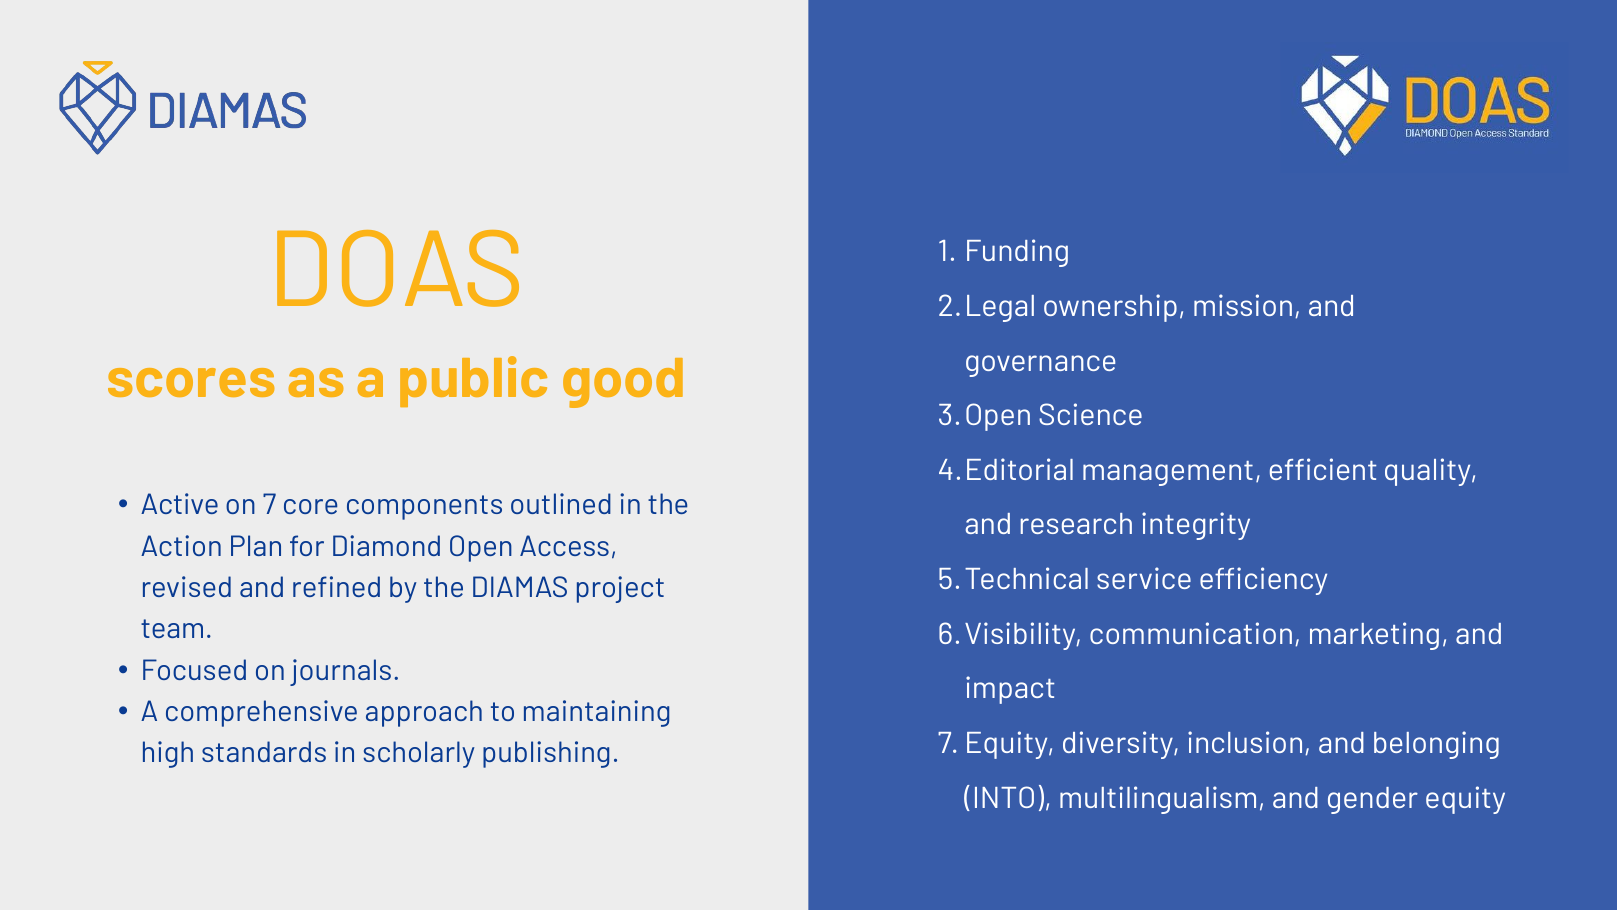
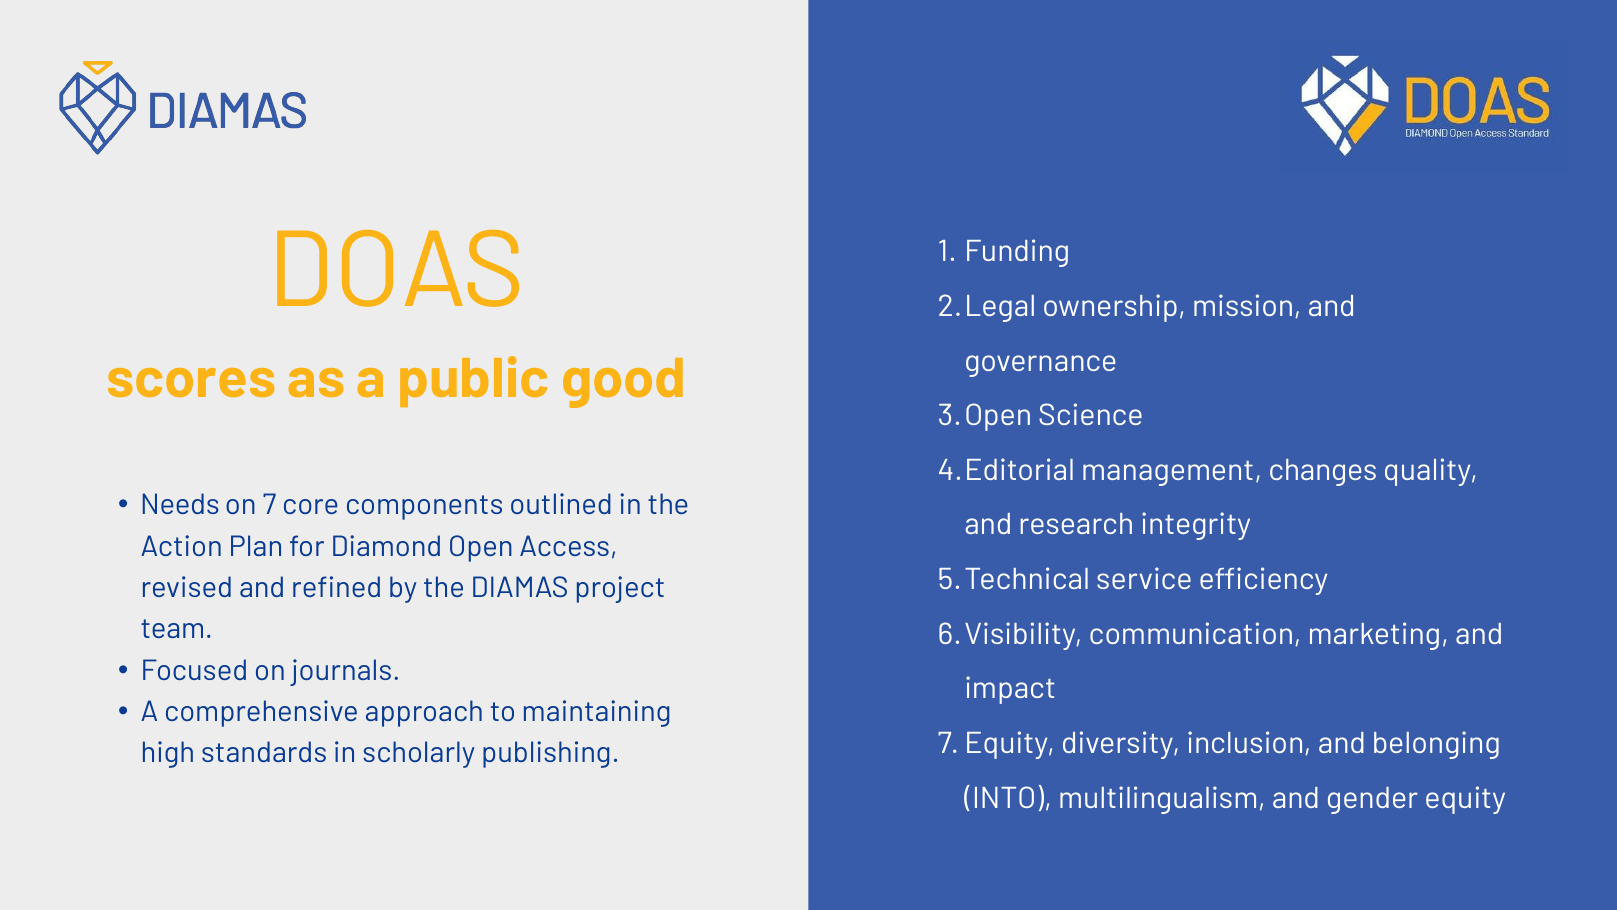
efficient: efficient -> changes
Active: Active -> Needs
